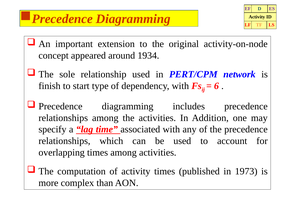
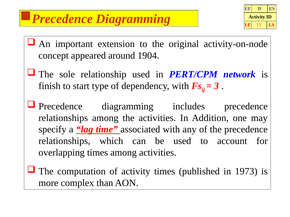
1934: 1934 -> 1904
6: 6 -> 3
